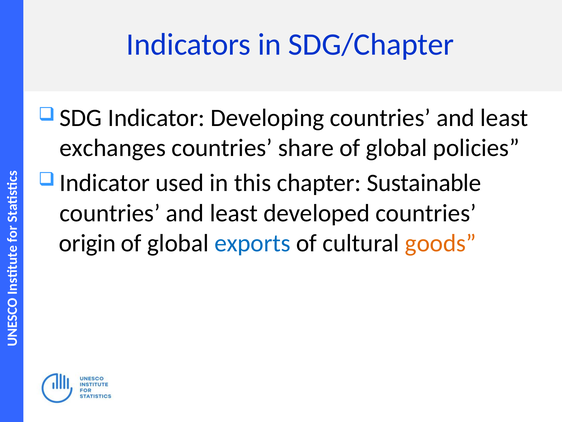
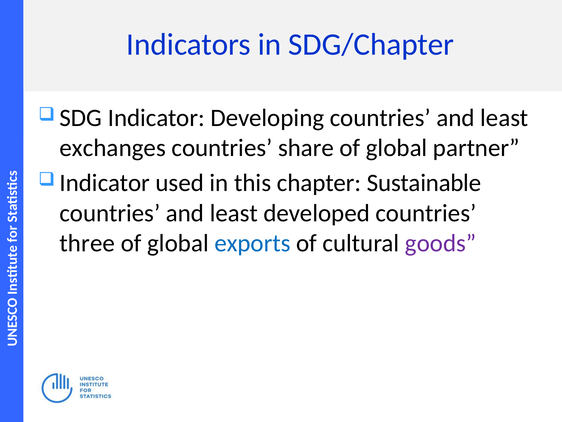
policies: policies -> partner
origin: origin -> three
goods colour: orange -> purple
